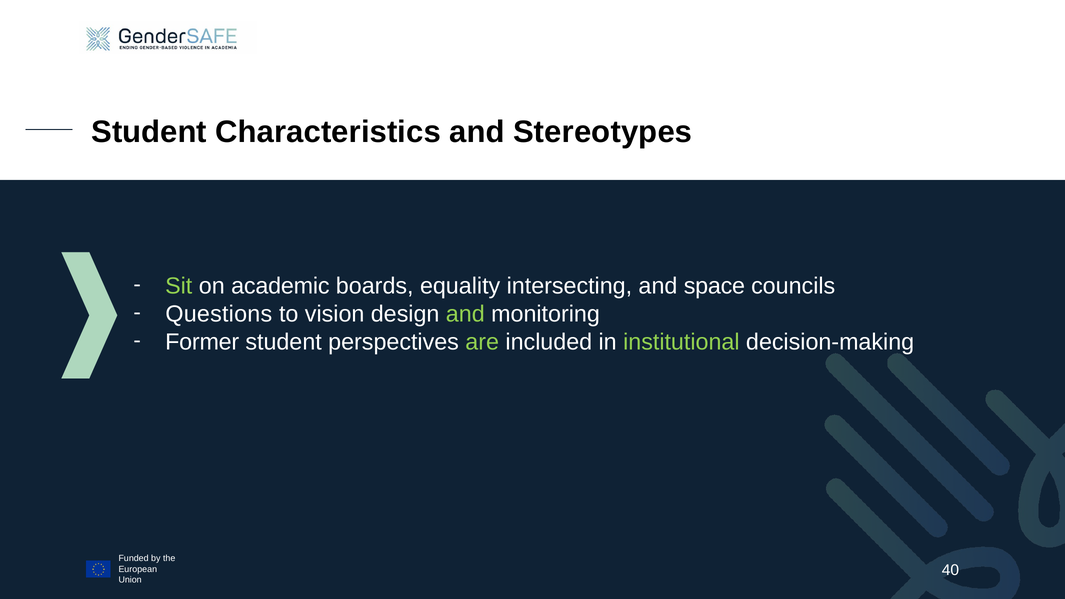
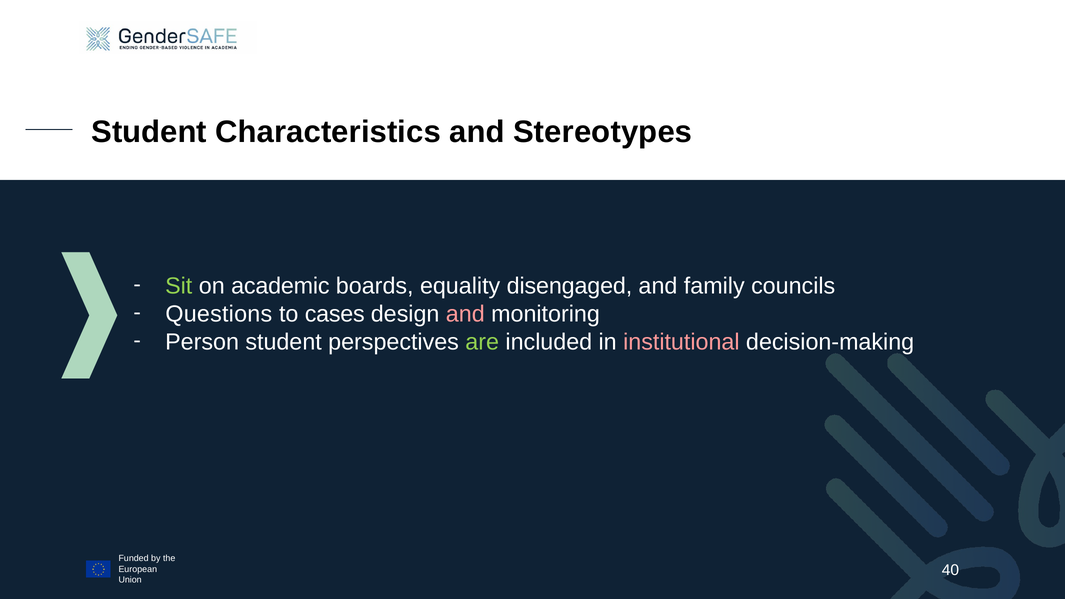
intersecting: intersecting -> disengaged
space: space -> family
vision: vision -> cases
and at (465, 314) colour: light green -> pink
Former: Former -> Person
institutional colour: light green -> pink
